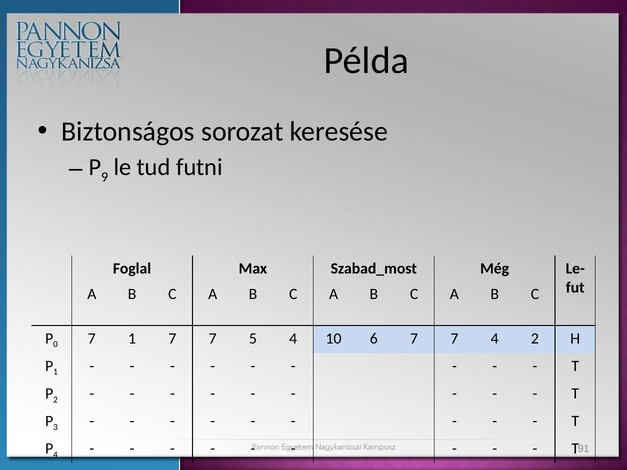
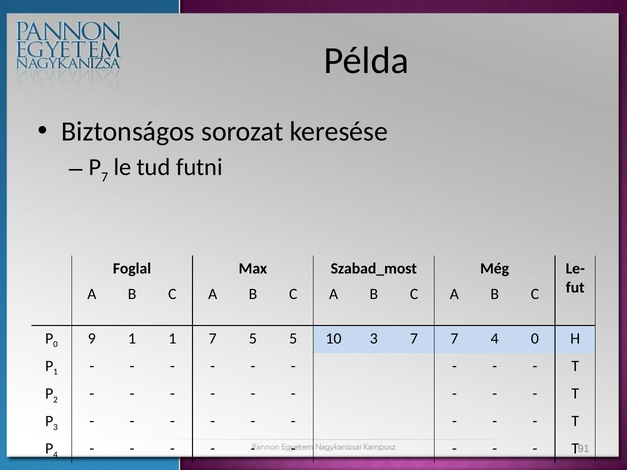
9 at (105, 177): 9 -> 7
0 7: 7 -> 9
1 7: 7 -> 1
5 4: 4 -> 5
10 6: 6 -> 3
4 2: 2 -> 0
